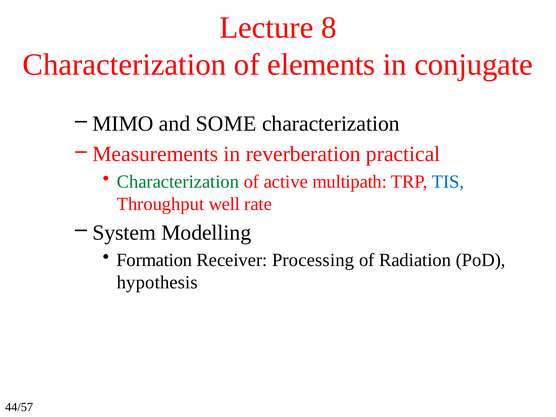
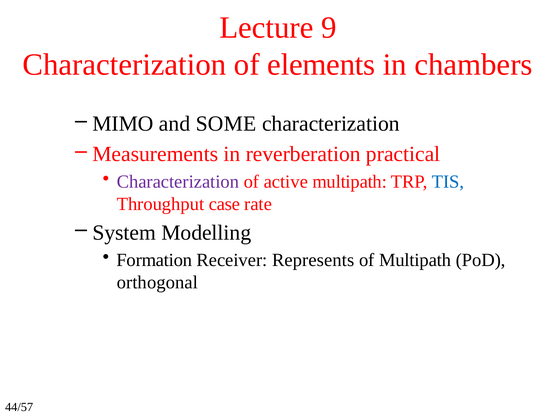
8: 8 -> 9
conjugate: conjugate -> chambers
Characterization at (178, 182) colour: green -> purple
well: well -> case
Processing: Processing -> Represents
of Radiation: Radiation -> Multipath
hypothesis: hypothesis -> orthogonal
